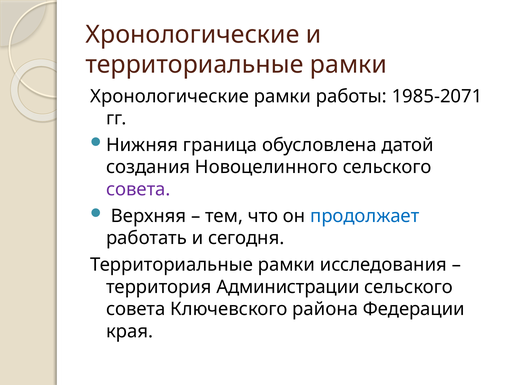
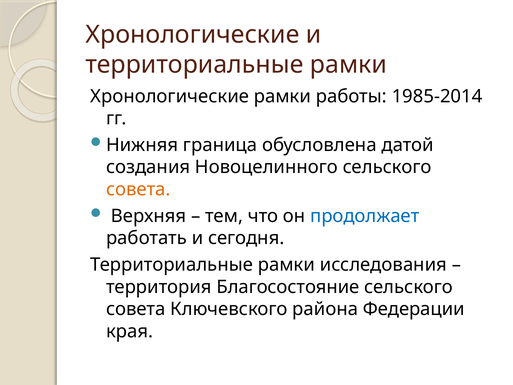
1985-2071: 1985-2071 -> 1985-2014
совета at (138, 189) colour: purple -> orange
Администрации: Администрации -> Благосостояние
